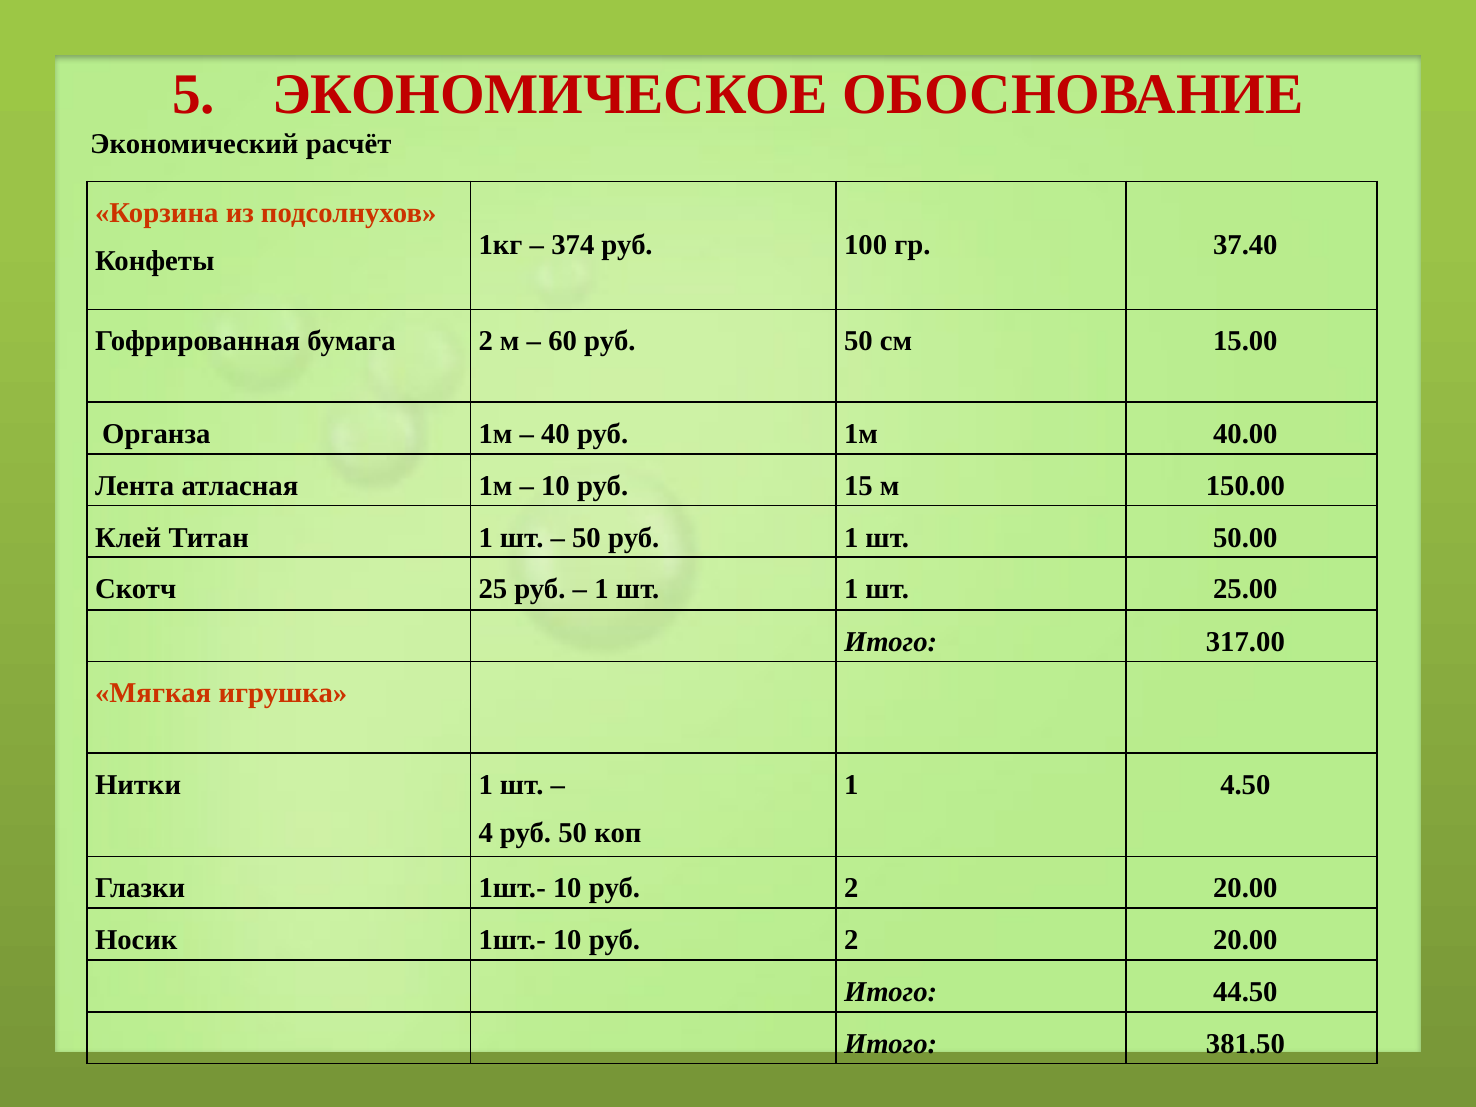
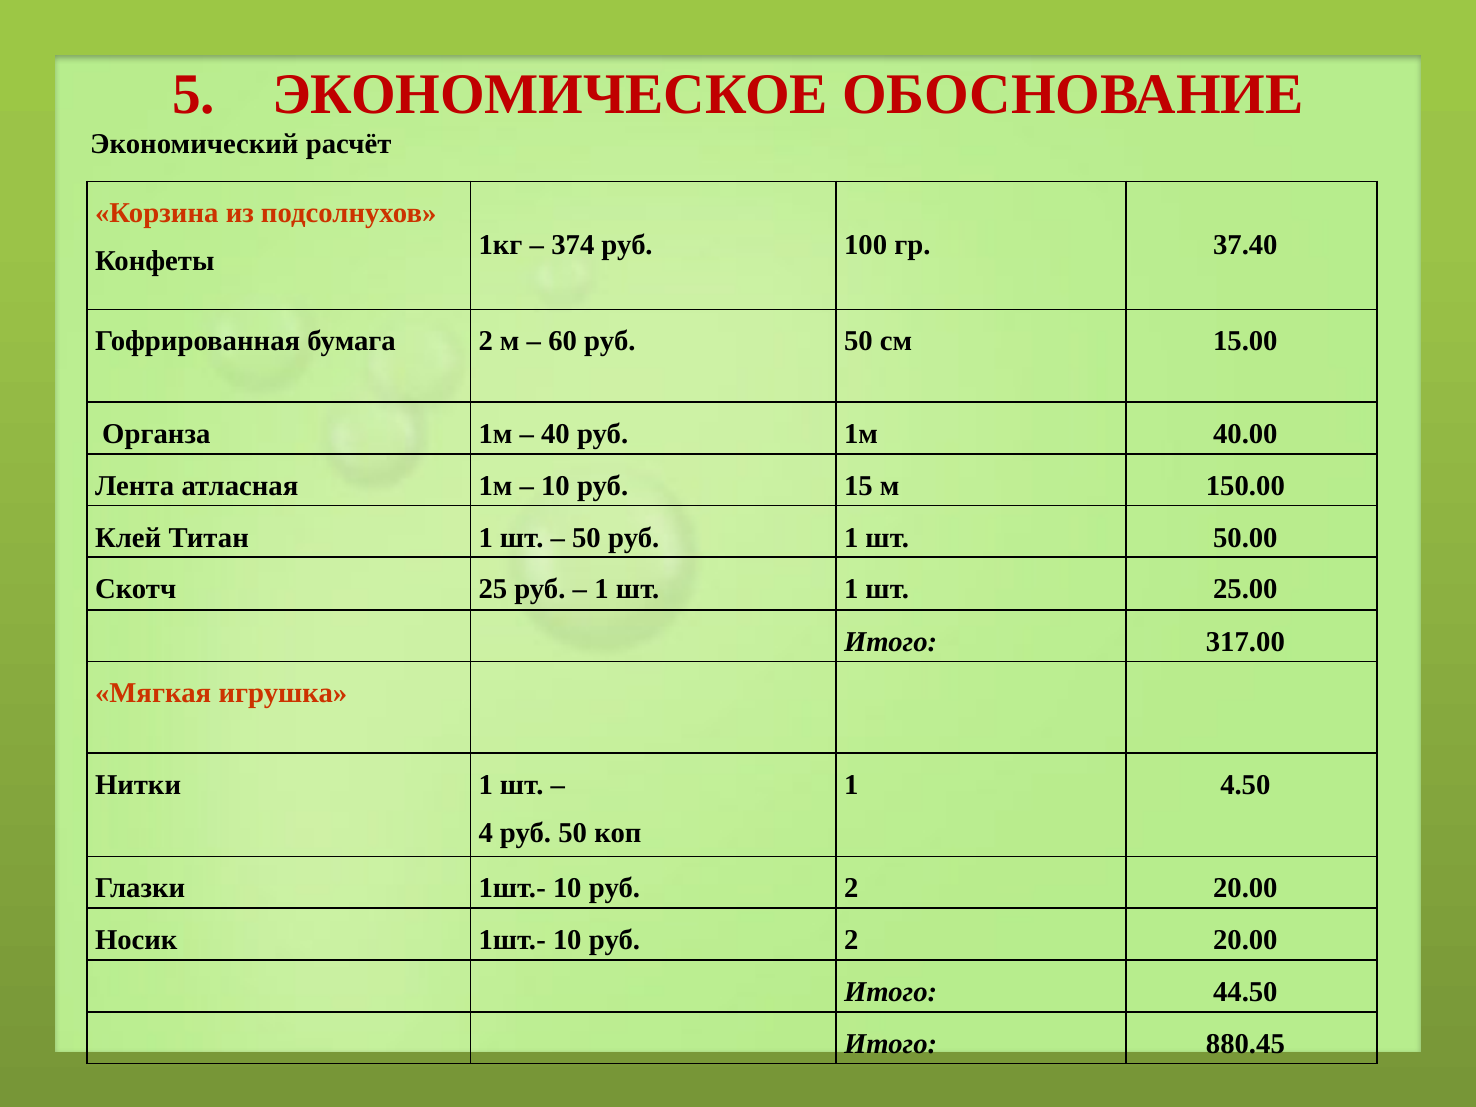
381.50: 381.50 -> 880.45
